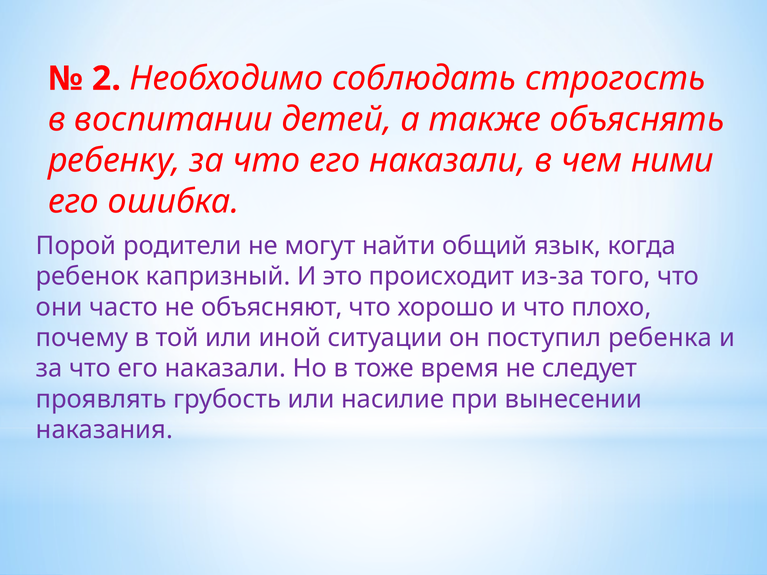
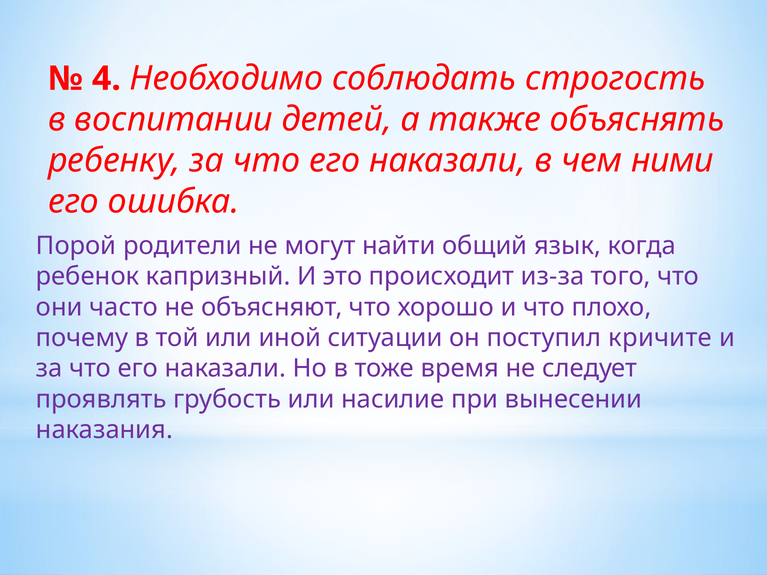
2: 2 -> 4
ребенка: ребенка -> кричите
